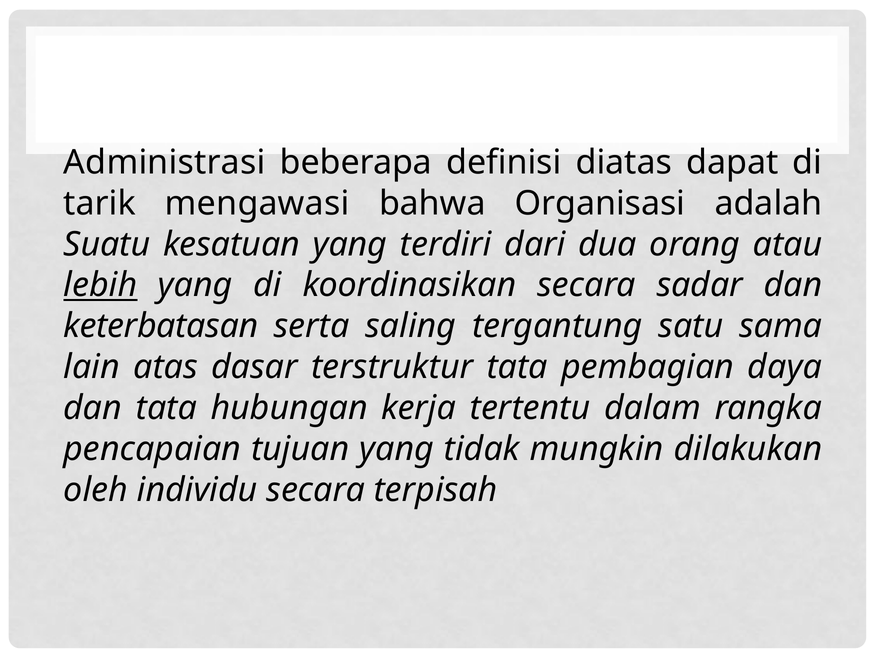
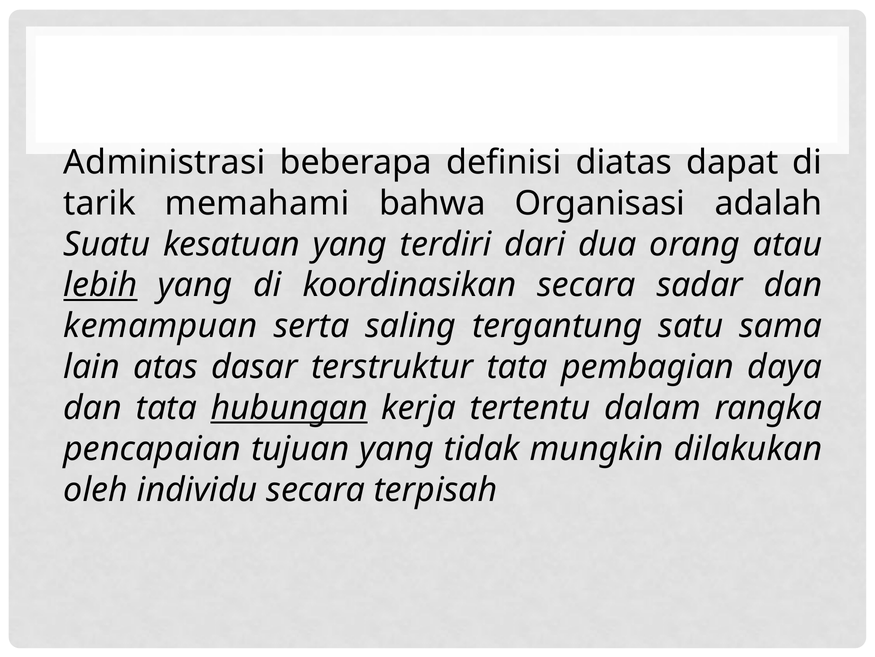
mengawasi: mengawasi -> memahami
keterbatasan: keterbatasan -> kemampuan
hubungan underline: none -> present
